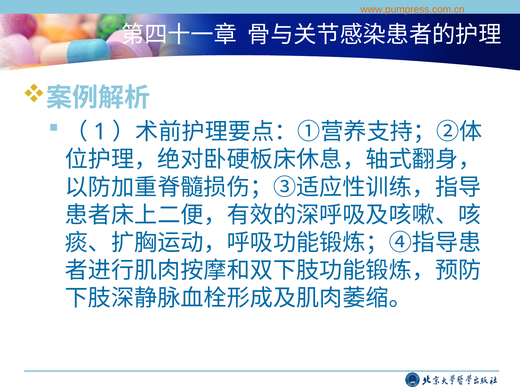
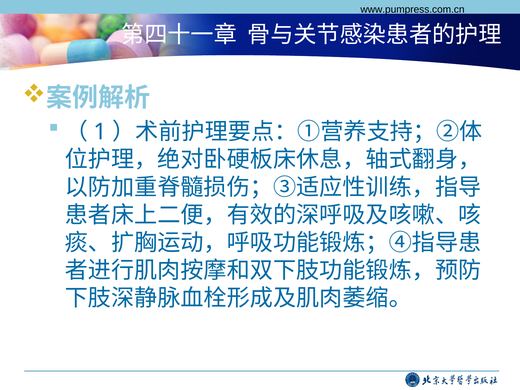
www.pumpress.com.cn colour: orange -> black
